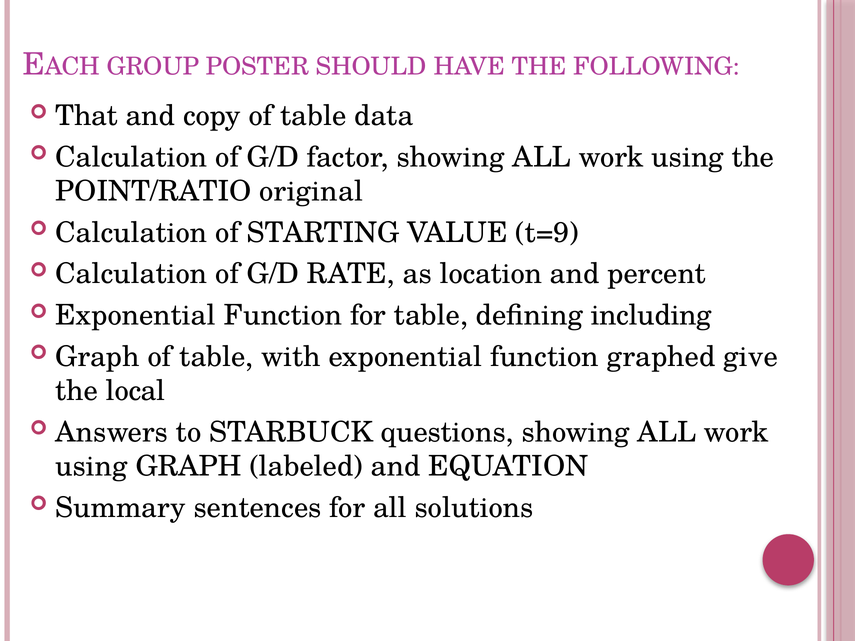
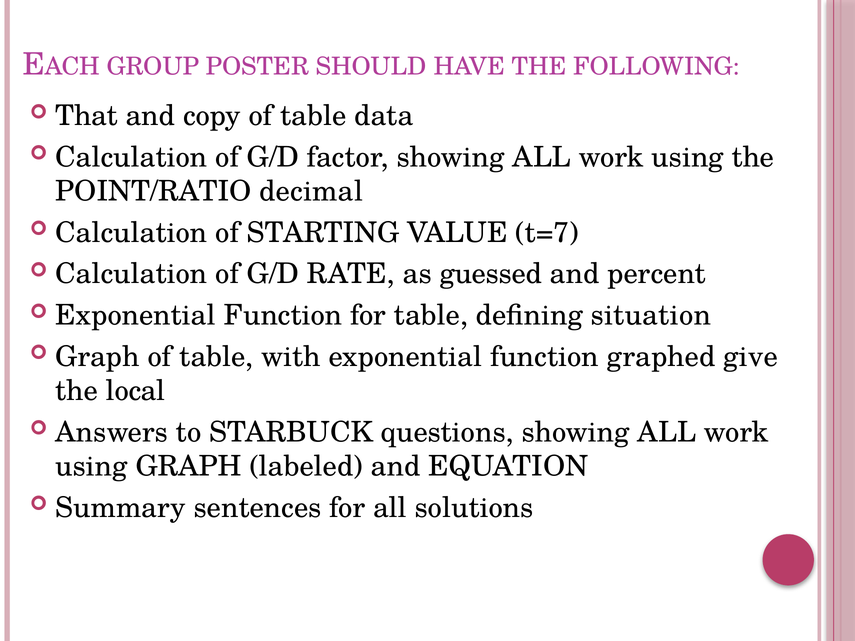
original: original -> decimal
t=9: t=9 -> t=7
location: location -> guessed
including: including -> situation
